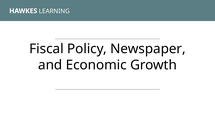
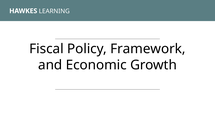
Newspaper: Newspaper -> Framework
